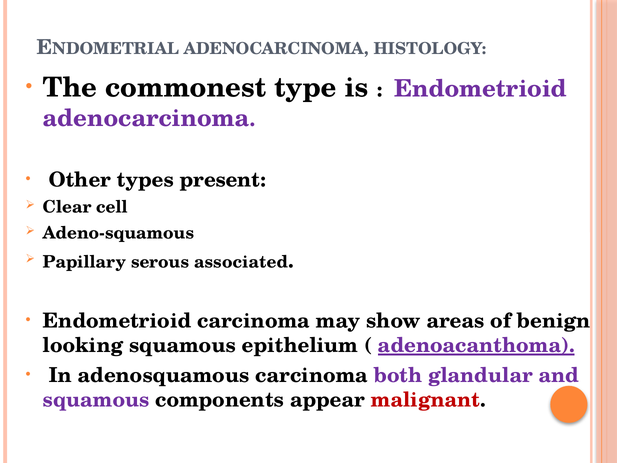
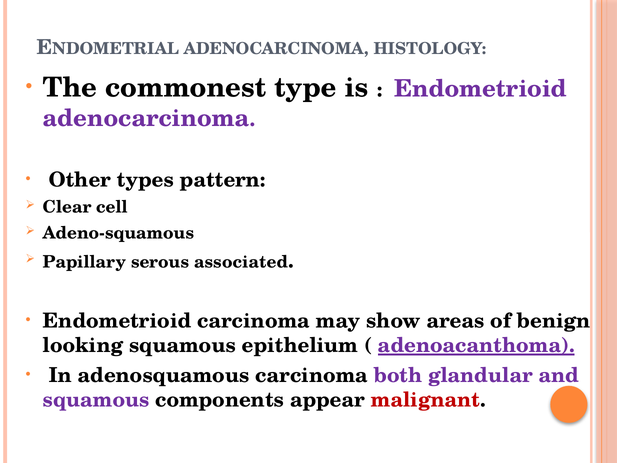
present: present -> pattern
